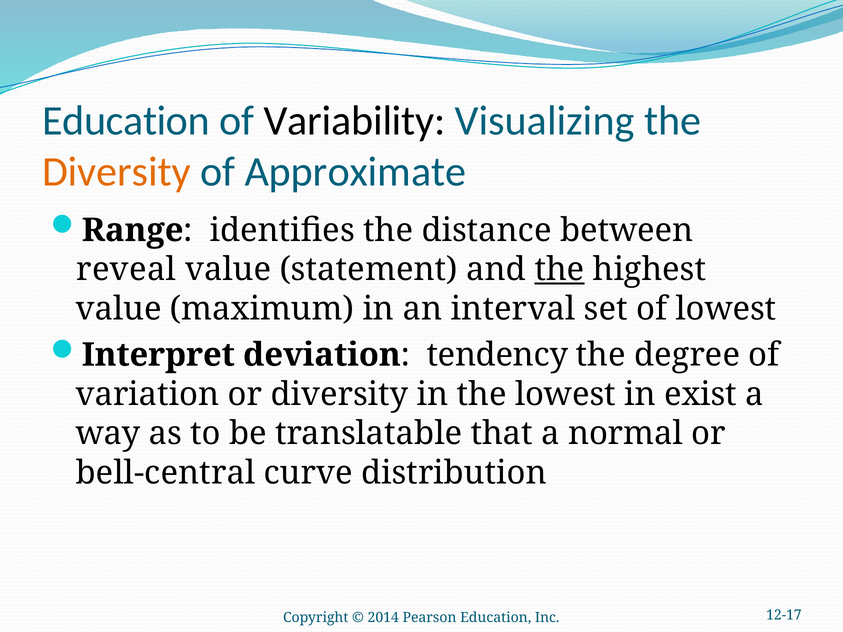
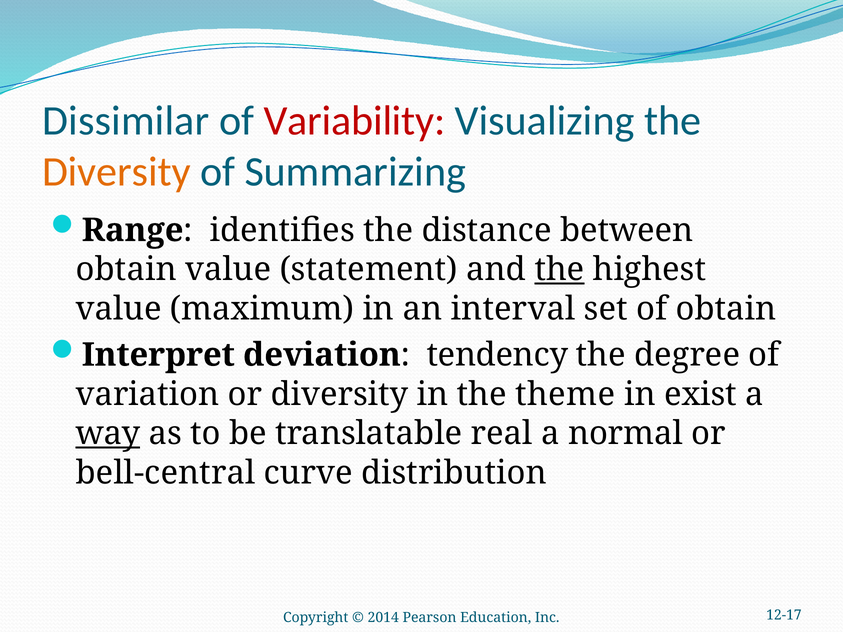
Education at (126, 121): Education -> Dissimilar
Variability colour: black -> red
Approximate: Approximate -> Summarizing
reveal at (126, 270): reveal -> obtain
of lowest: lowest -> obtain
the lowest: lowest -> theme
way underline: none -> present
that: that -> real
